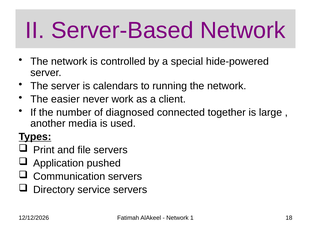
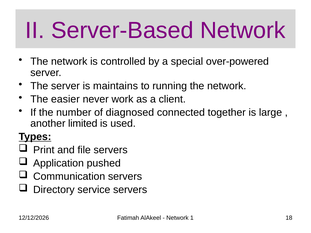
hide-powered: hide-powered -> over-powered
calendars: calendars -> maintains
media: media -> limited
